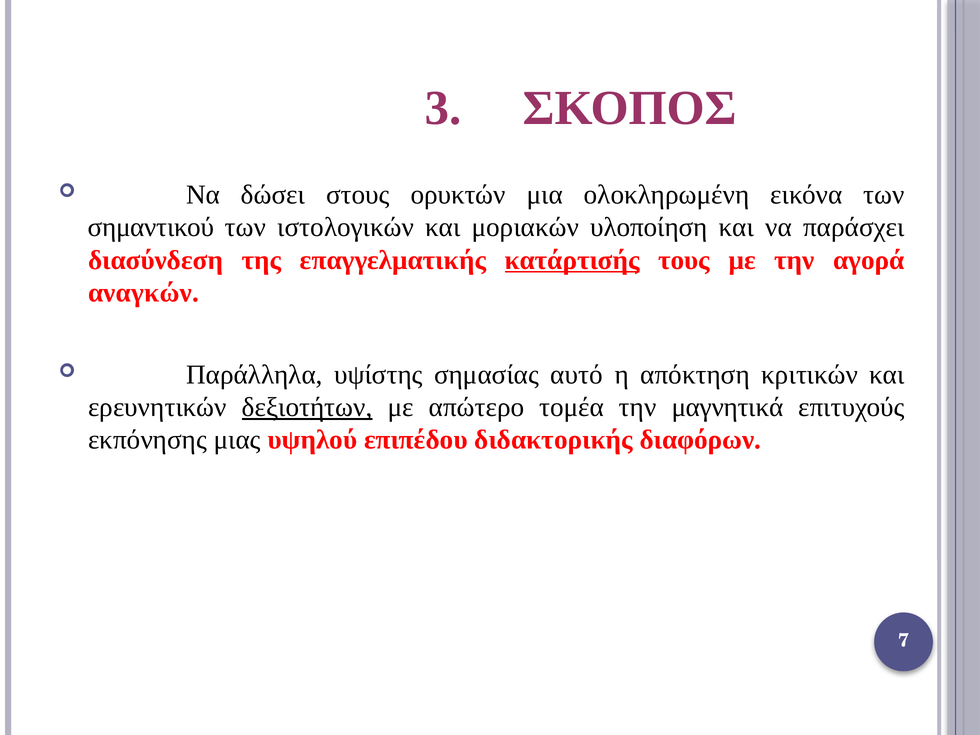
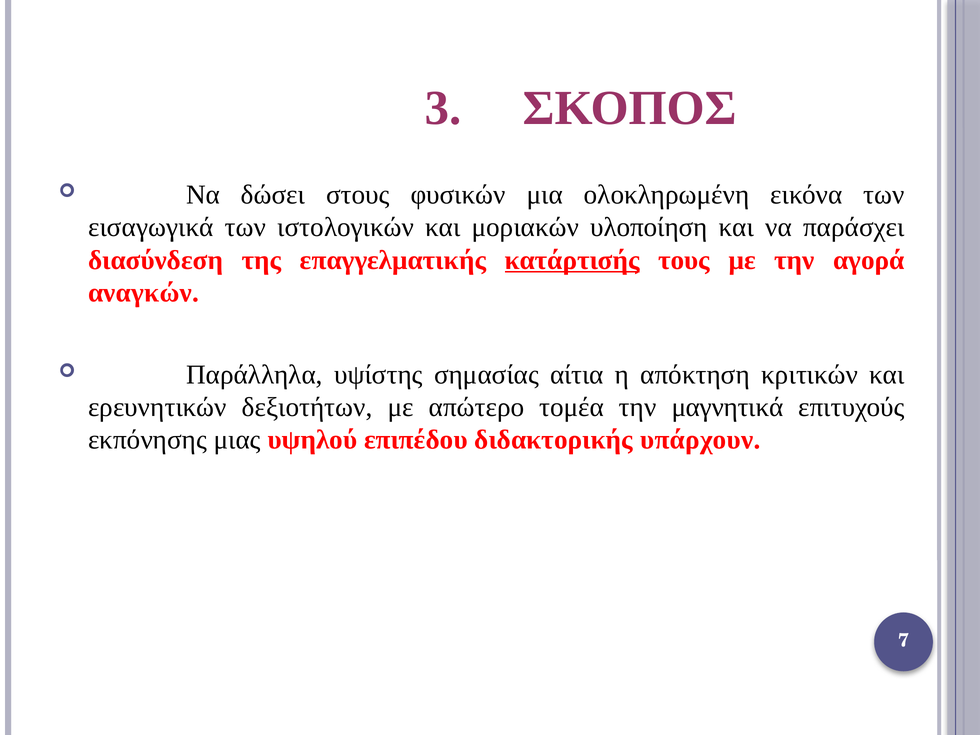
ορυκτών: ορυκτών -> φυσικών
σημαντικού: σημαντικού -> εισαγωγικά
αυτό: αυτό -> αίτια
δεξιοτήτων underline: present -> none
διαφόρων: διαφόρων -> υπάρχουν
